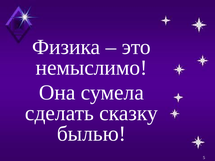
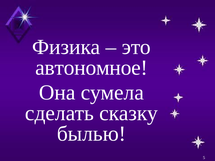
немыслимо: немыслимо -> автономное
